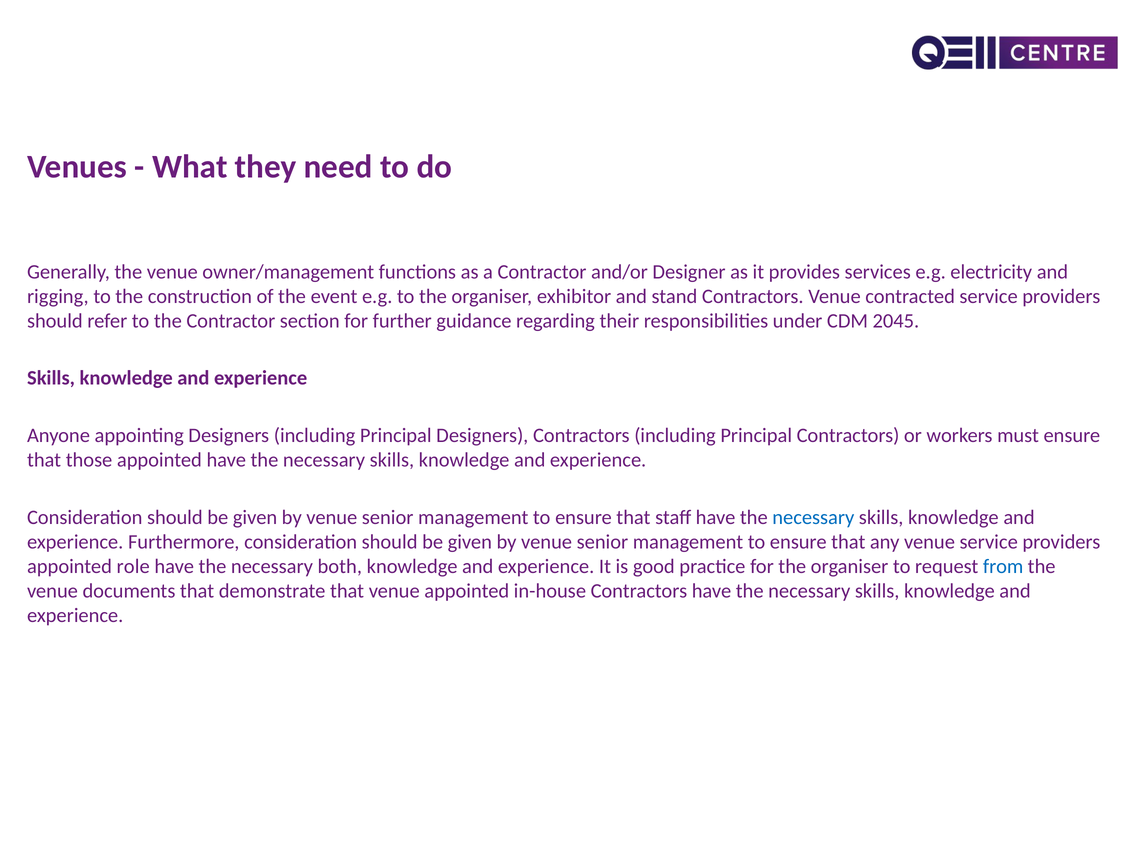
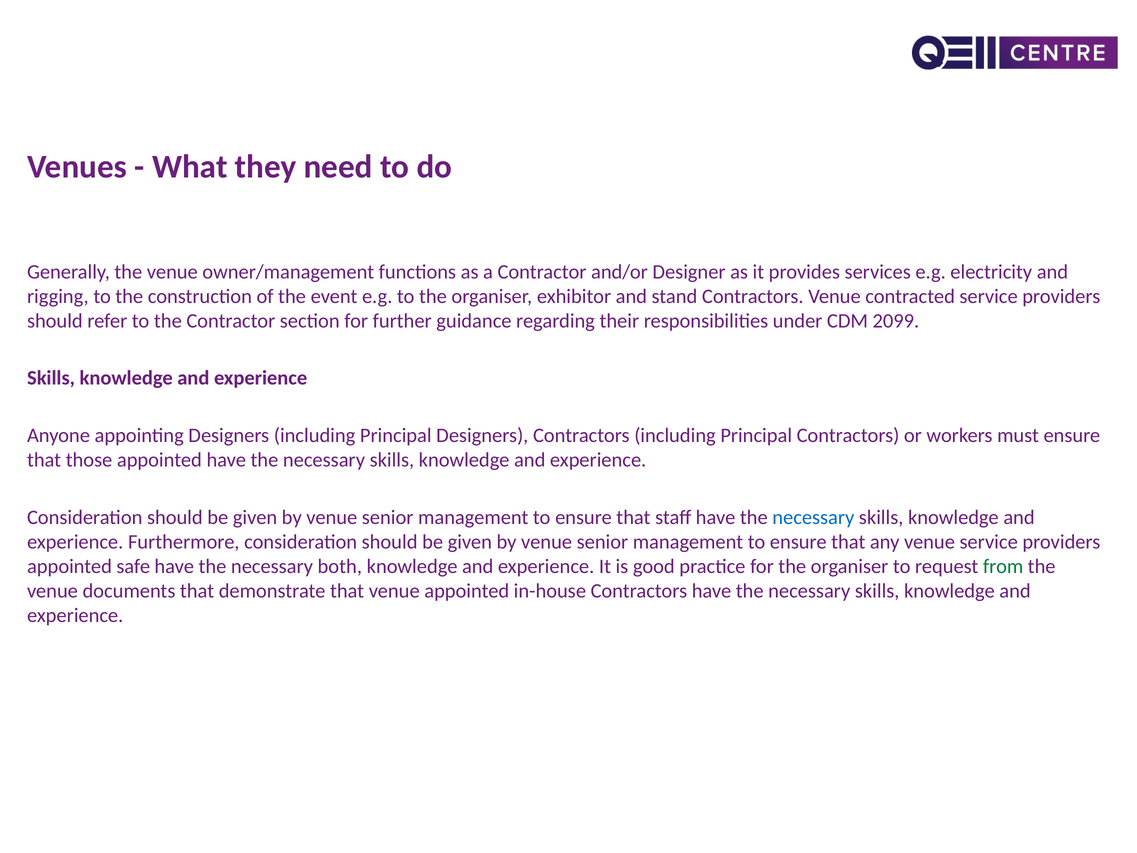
2045: 2045 -> 2099
role: role -> safe
from colour: blue -> green
